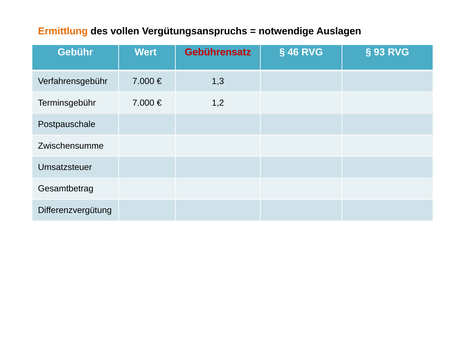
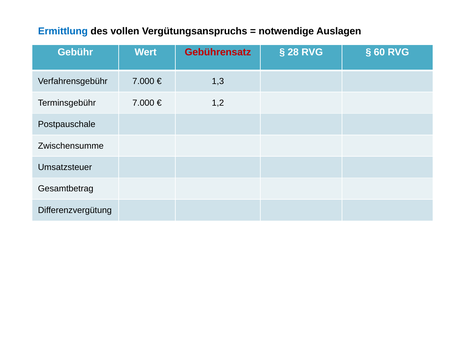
Ermittlung colour: orange -> blue
46: 46 -> 28
93: 93 -> 60
